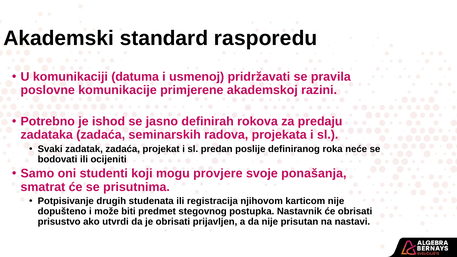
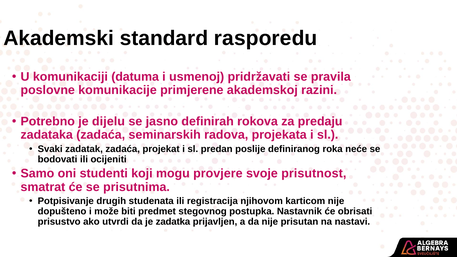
ishod: ishod -> dijelu
ponašanja: ponašanja -> prisutnost
je obrisati: obrisati -> zadatka
